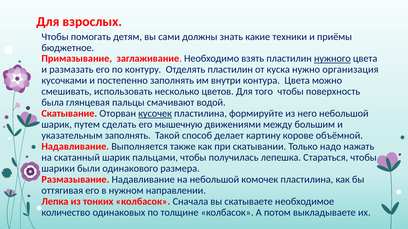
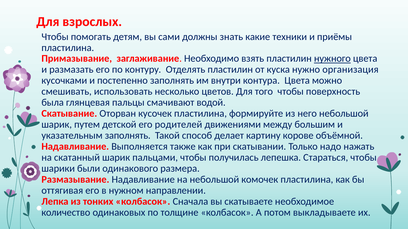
бюджетное at (68, 48): бюджетное -> пластилина
кусочек underline: present -> none
сделать: сделать -> детской
мышечную: мышечную -> родителей
